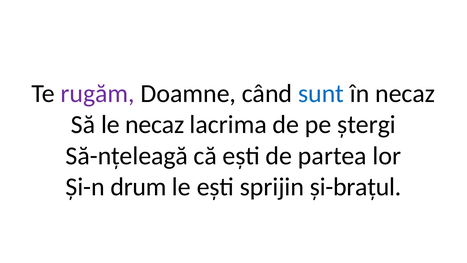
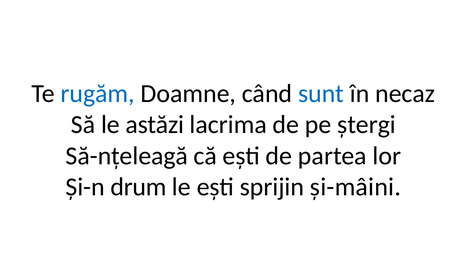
rugăm colour: purple -> blue
le necaz: necaz -> astăzi
și-brațul: și-brațul -> și-mâini
